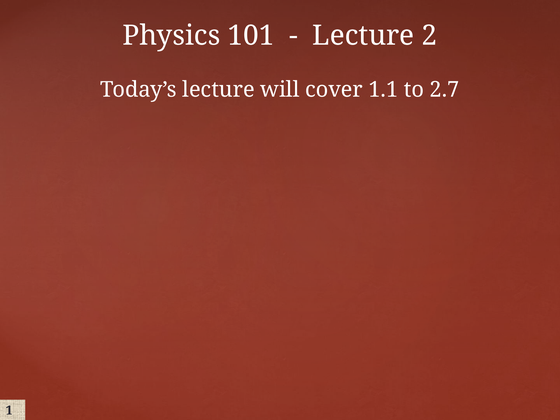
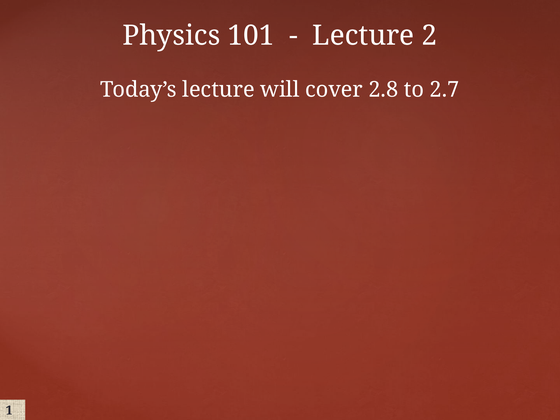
1.1: 1.1 -> 2.8
